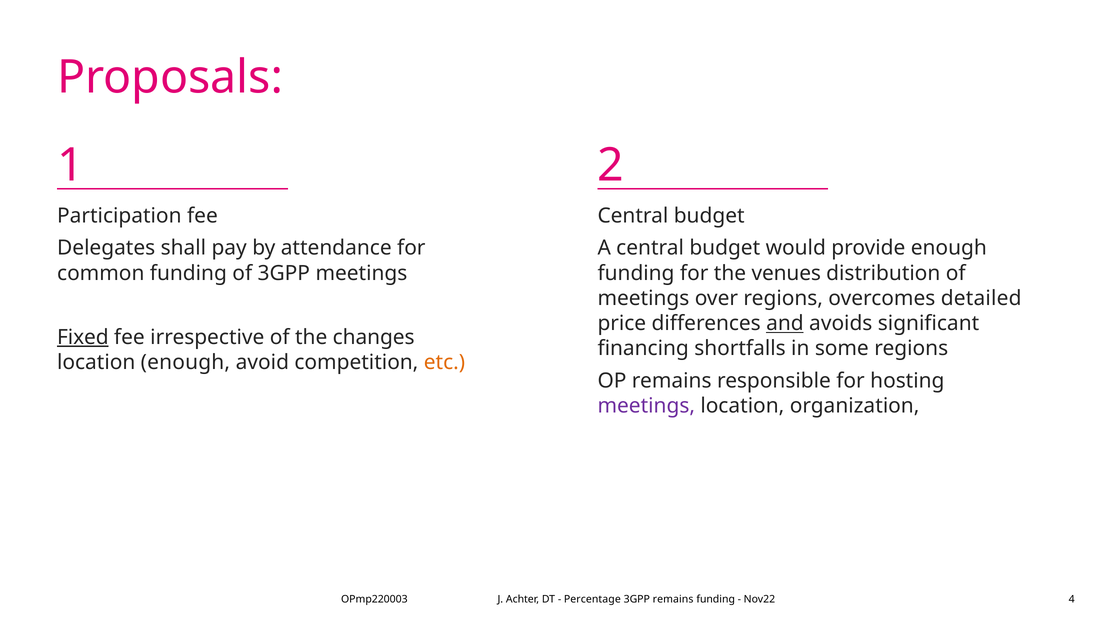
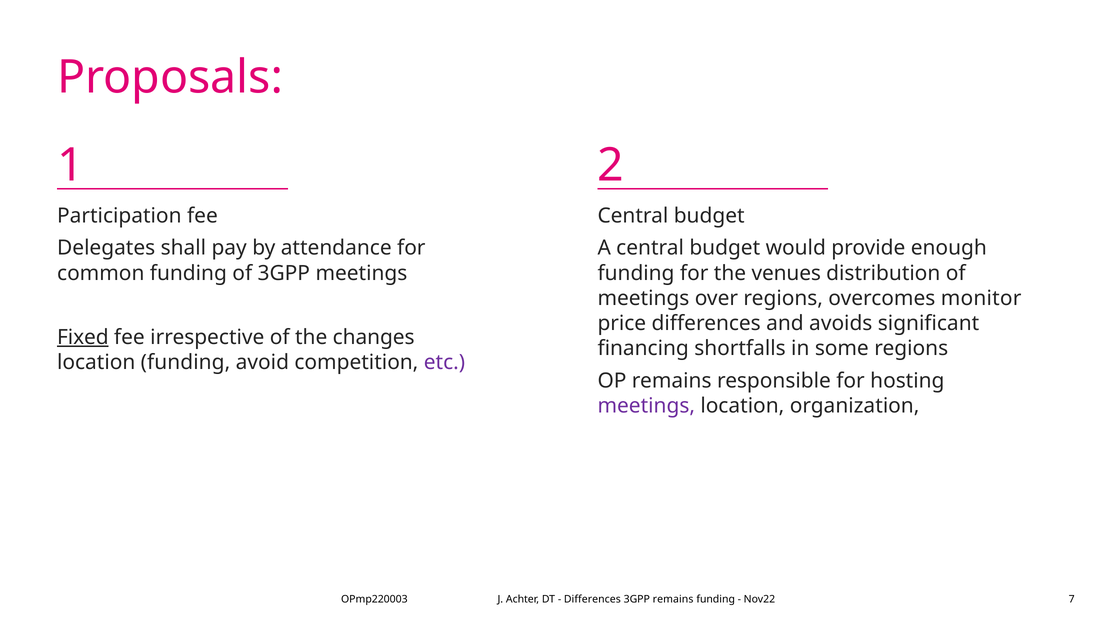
detailed: detailed -> monitor
and underline: present -> none
location enough: enough -> funding
etc colour: orange -> purple
Percentage at (592, 599): Percentage -> Differences
4: 4 -> 7
